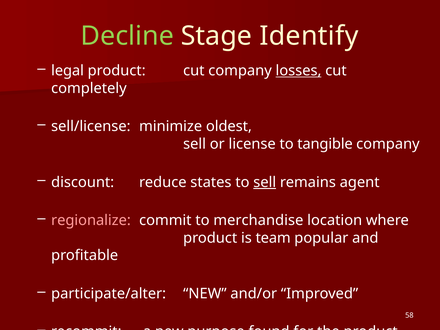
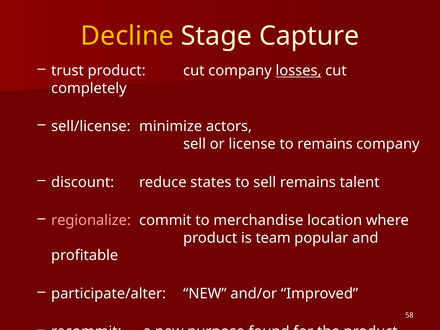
Decline colour: light green -> yellow
Identify: Identify -> Capture
legal: legal -> trust
oldest: oldest -> actors
to tangible: tangible -> remains
sell at (265, 182) underline: present -> none
agent: agent -> talent
